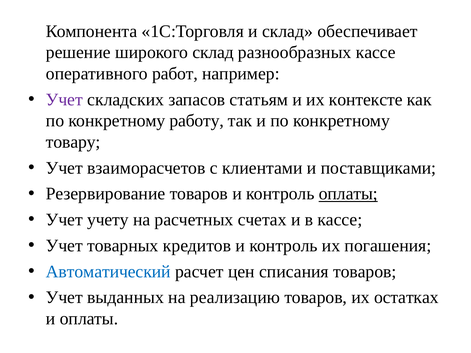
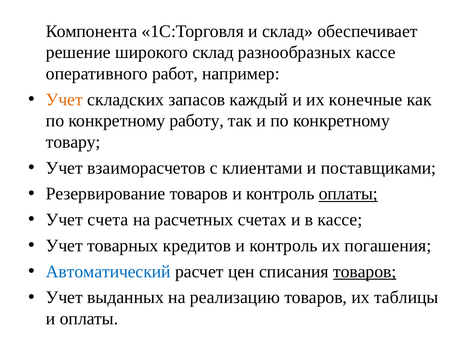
Учет at (64, 100) colour: purple -> orange
статьям: статьям -> каждый
контексте: контексте -> конечные
учету: учету -> счета
товаров at (365, 272) underline: none -> present
остатках: остатках -> таблицы
